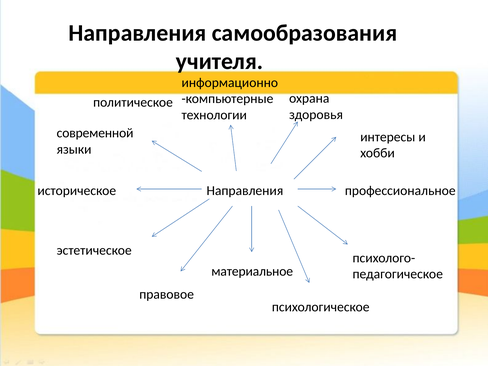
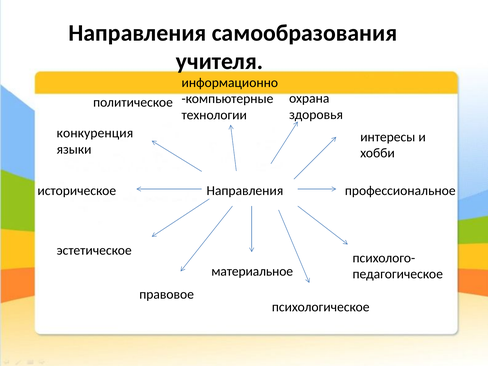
современной: современной -> конкуренция
